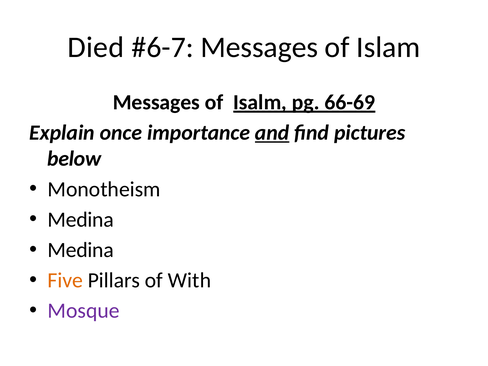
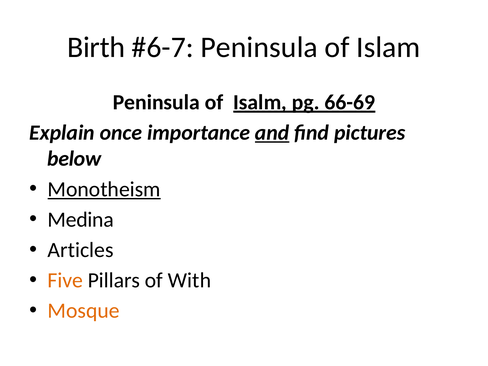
Died: Died -> Birth
Messages at (259, 47): Messages -> Peninsula
Messages at (156, 102): Messages -> Peninsula
Monotheism underline: none -> present
Medina at (81, 250): Medina -> Articles
Mosque colour: purple -> orange
